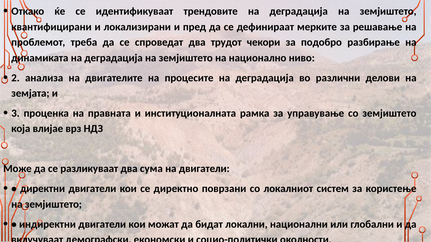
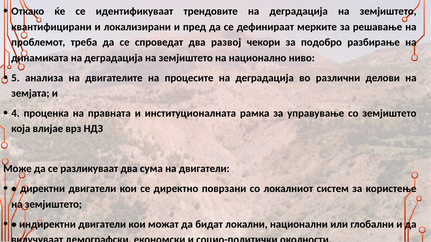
трудот: трудот -> развој
2: 2 -> 5
3: 3 -> 4
